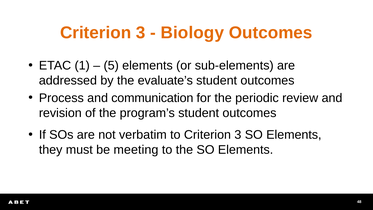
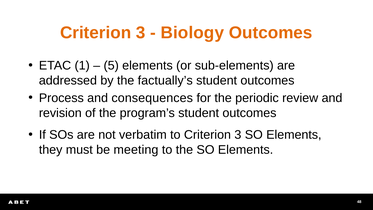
evaluate’s: evaluate’s -> factually’s
communication: communication -> consequences
